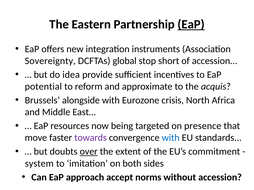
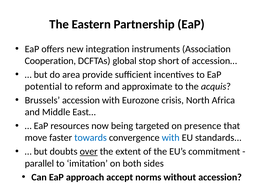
EaP at (191, 24) underline: present -> none
Sovereignty: Sovereignty -> Cooperation
idea: idea -> area
Brussels alongside: alongside -> accession
towards colour: purple -> blue
system: system -> parallel
